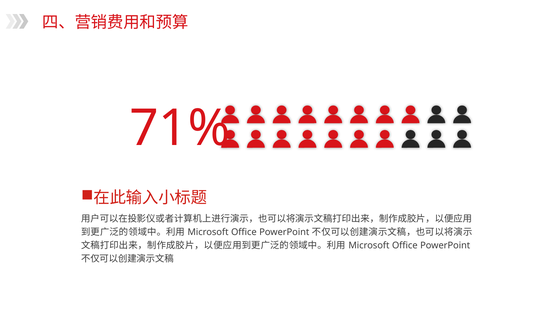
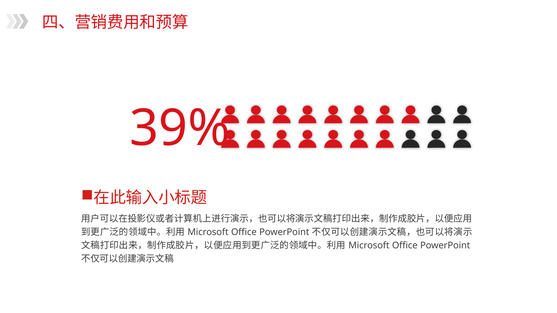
71%: 71% -> 39%
